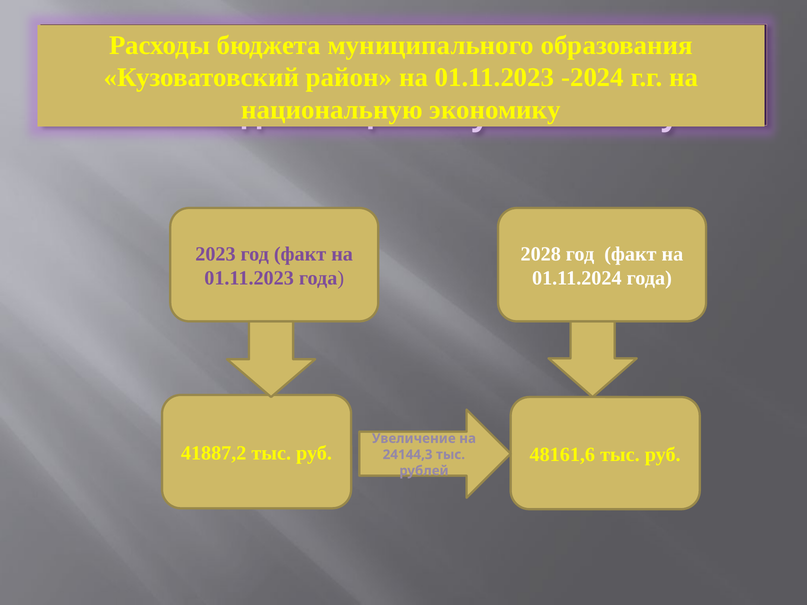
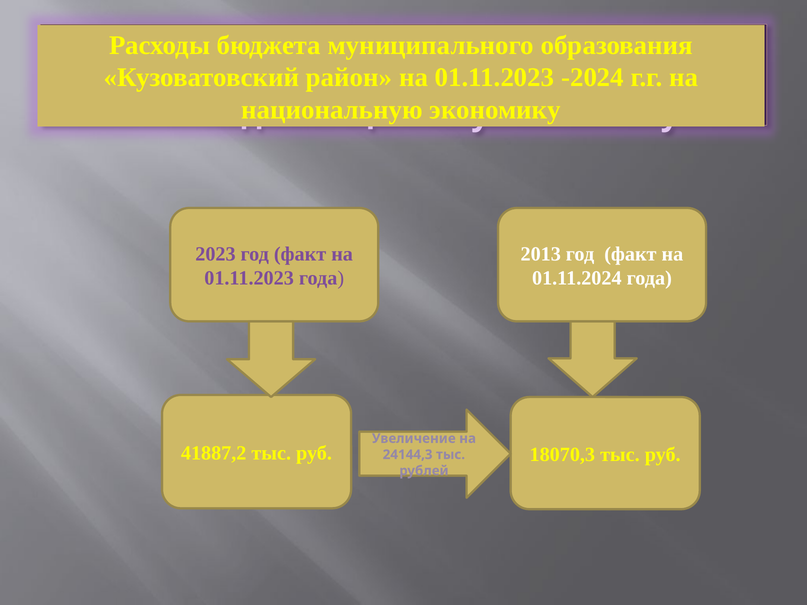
2028: 2028 -> 2013
48161,6: 48161,6 -> 18070,3
